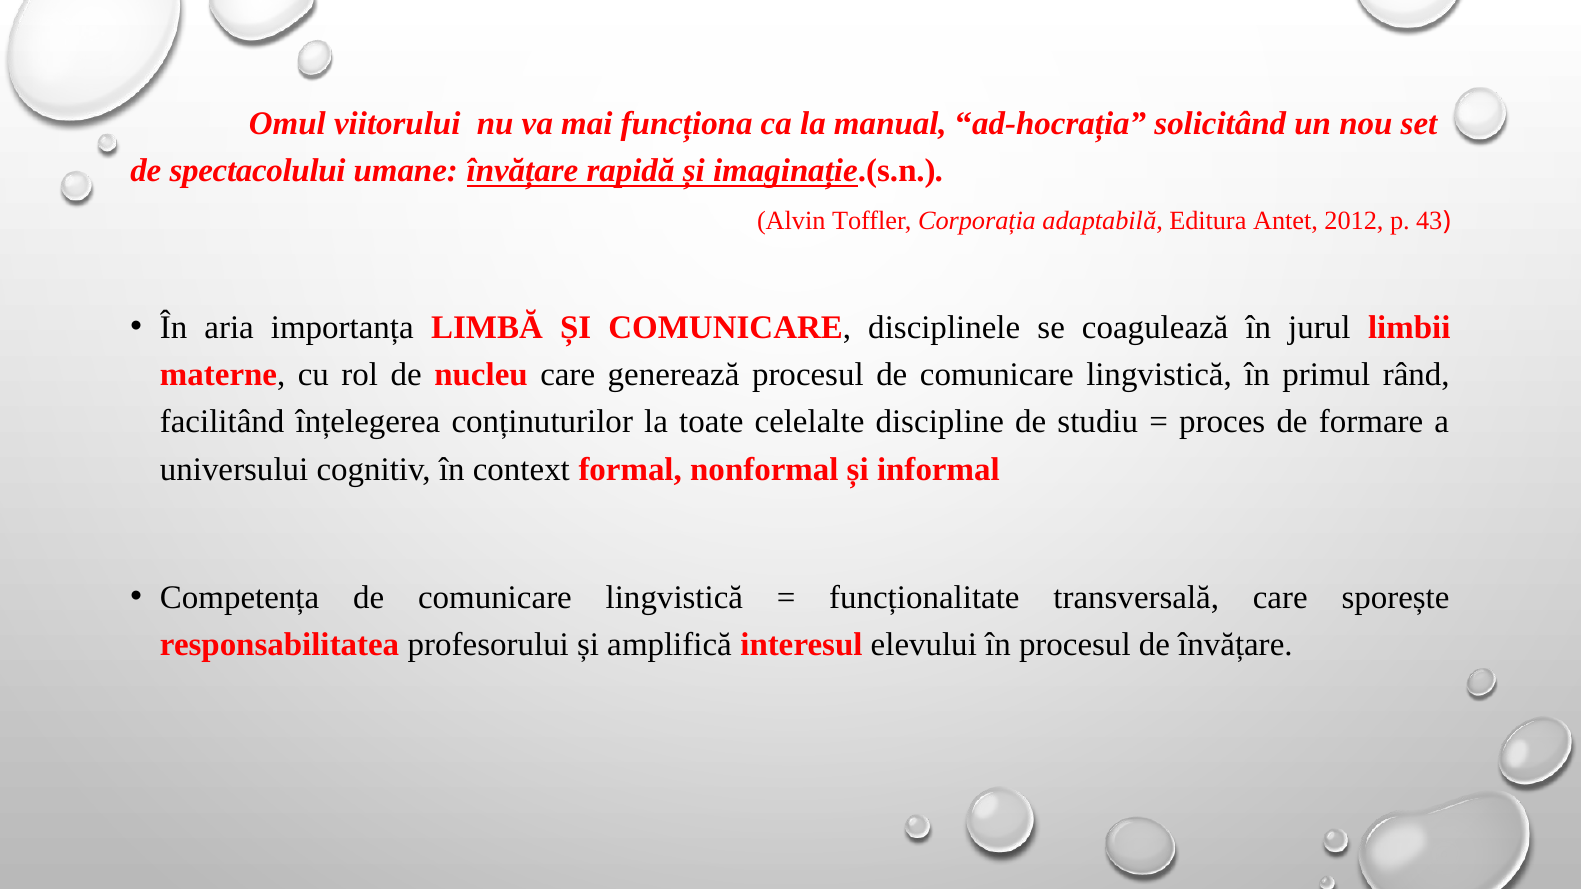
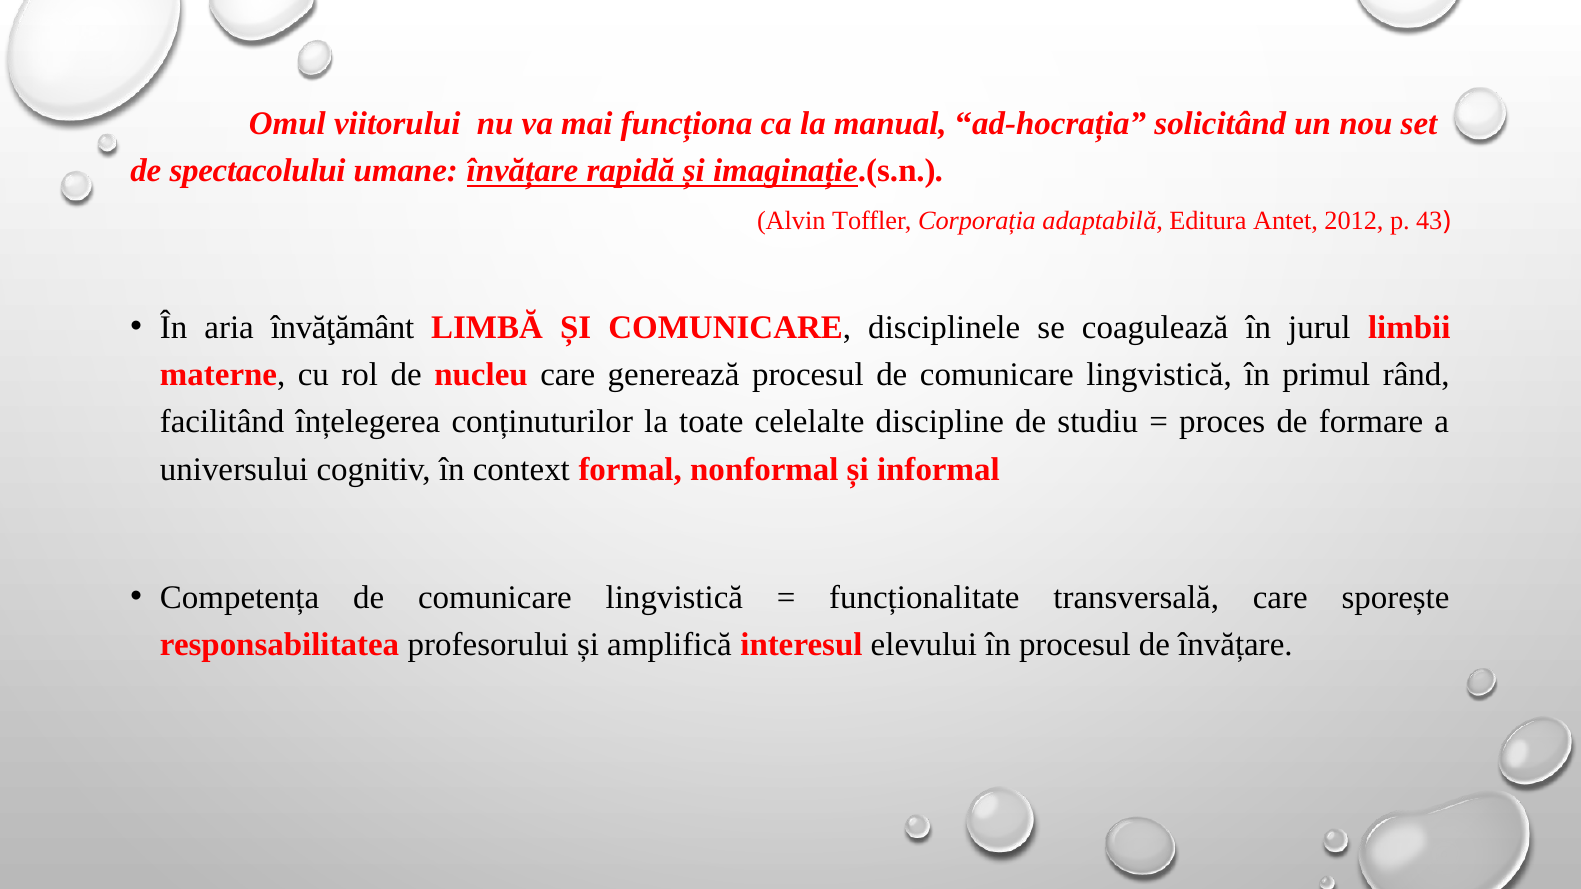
importanța: importanța -> învăţământ
